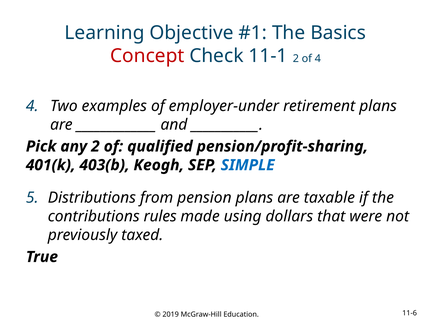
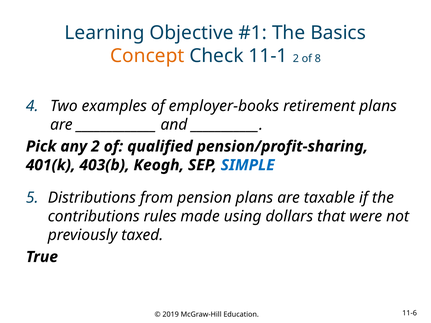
Concept colour: red -> orange
of 4: 4 -> 8
employer-under: employer-under -> employer-books
